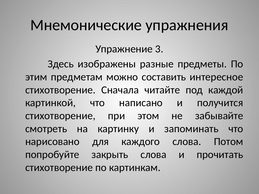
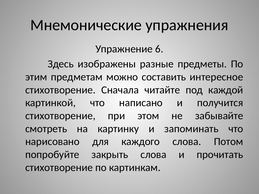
3: 3 -> 6
